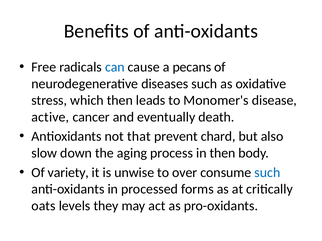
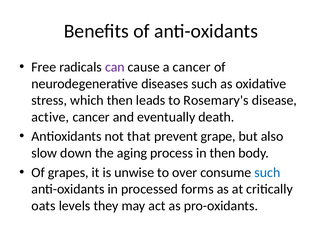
can colour: blue -> purple
a pecans: pecans -> cancer
Monomer's: Monomer's -> Rosemary's
chard: chard -> grape
variety: variety -> grapes
